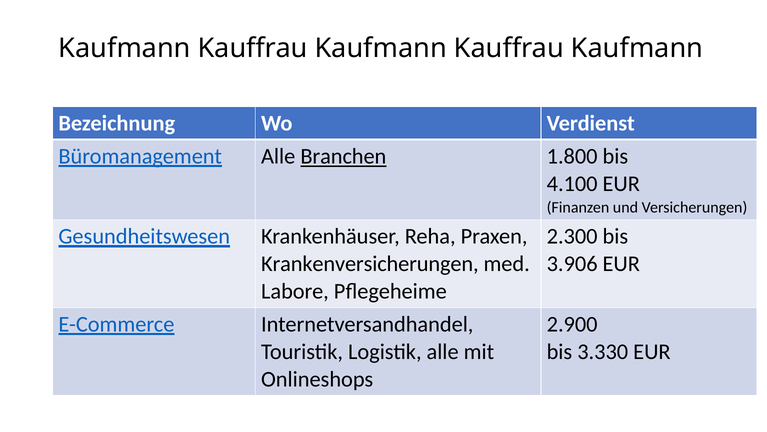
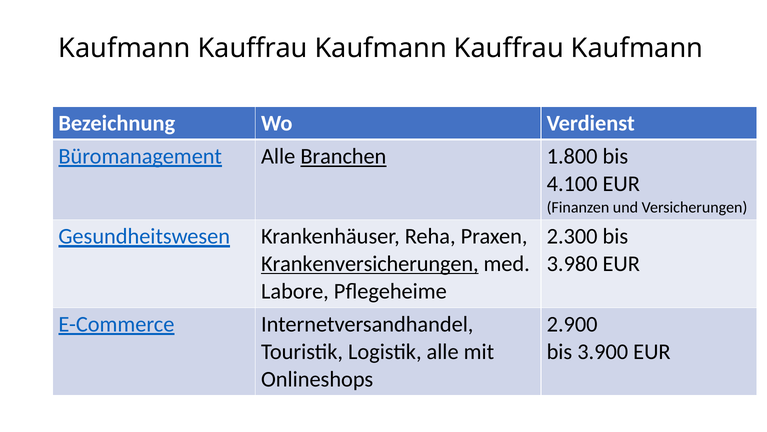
Krankenversicherungen underline: none -> present
3.906: 3.906 -> 3.980
3.330: 3.330 -> 3.900
